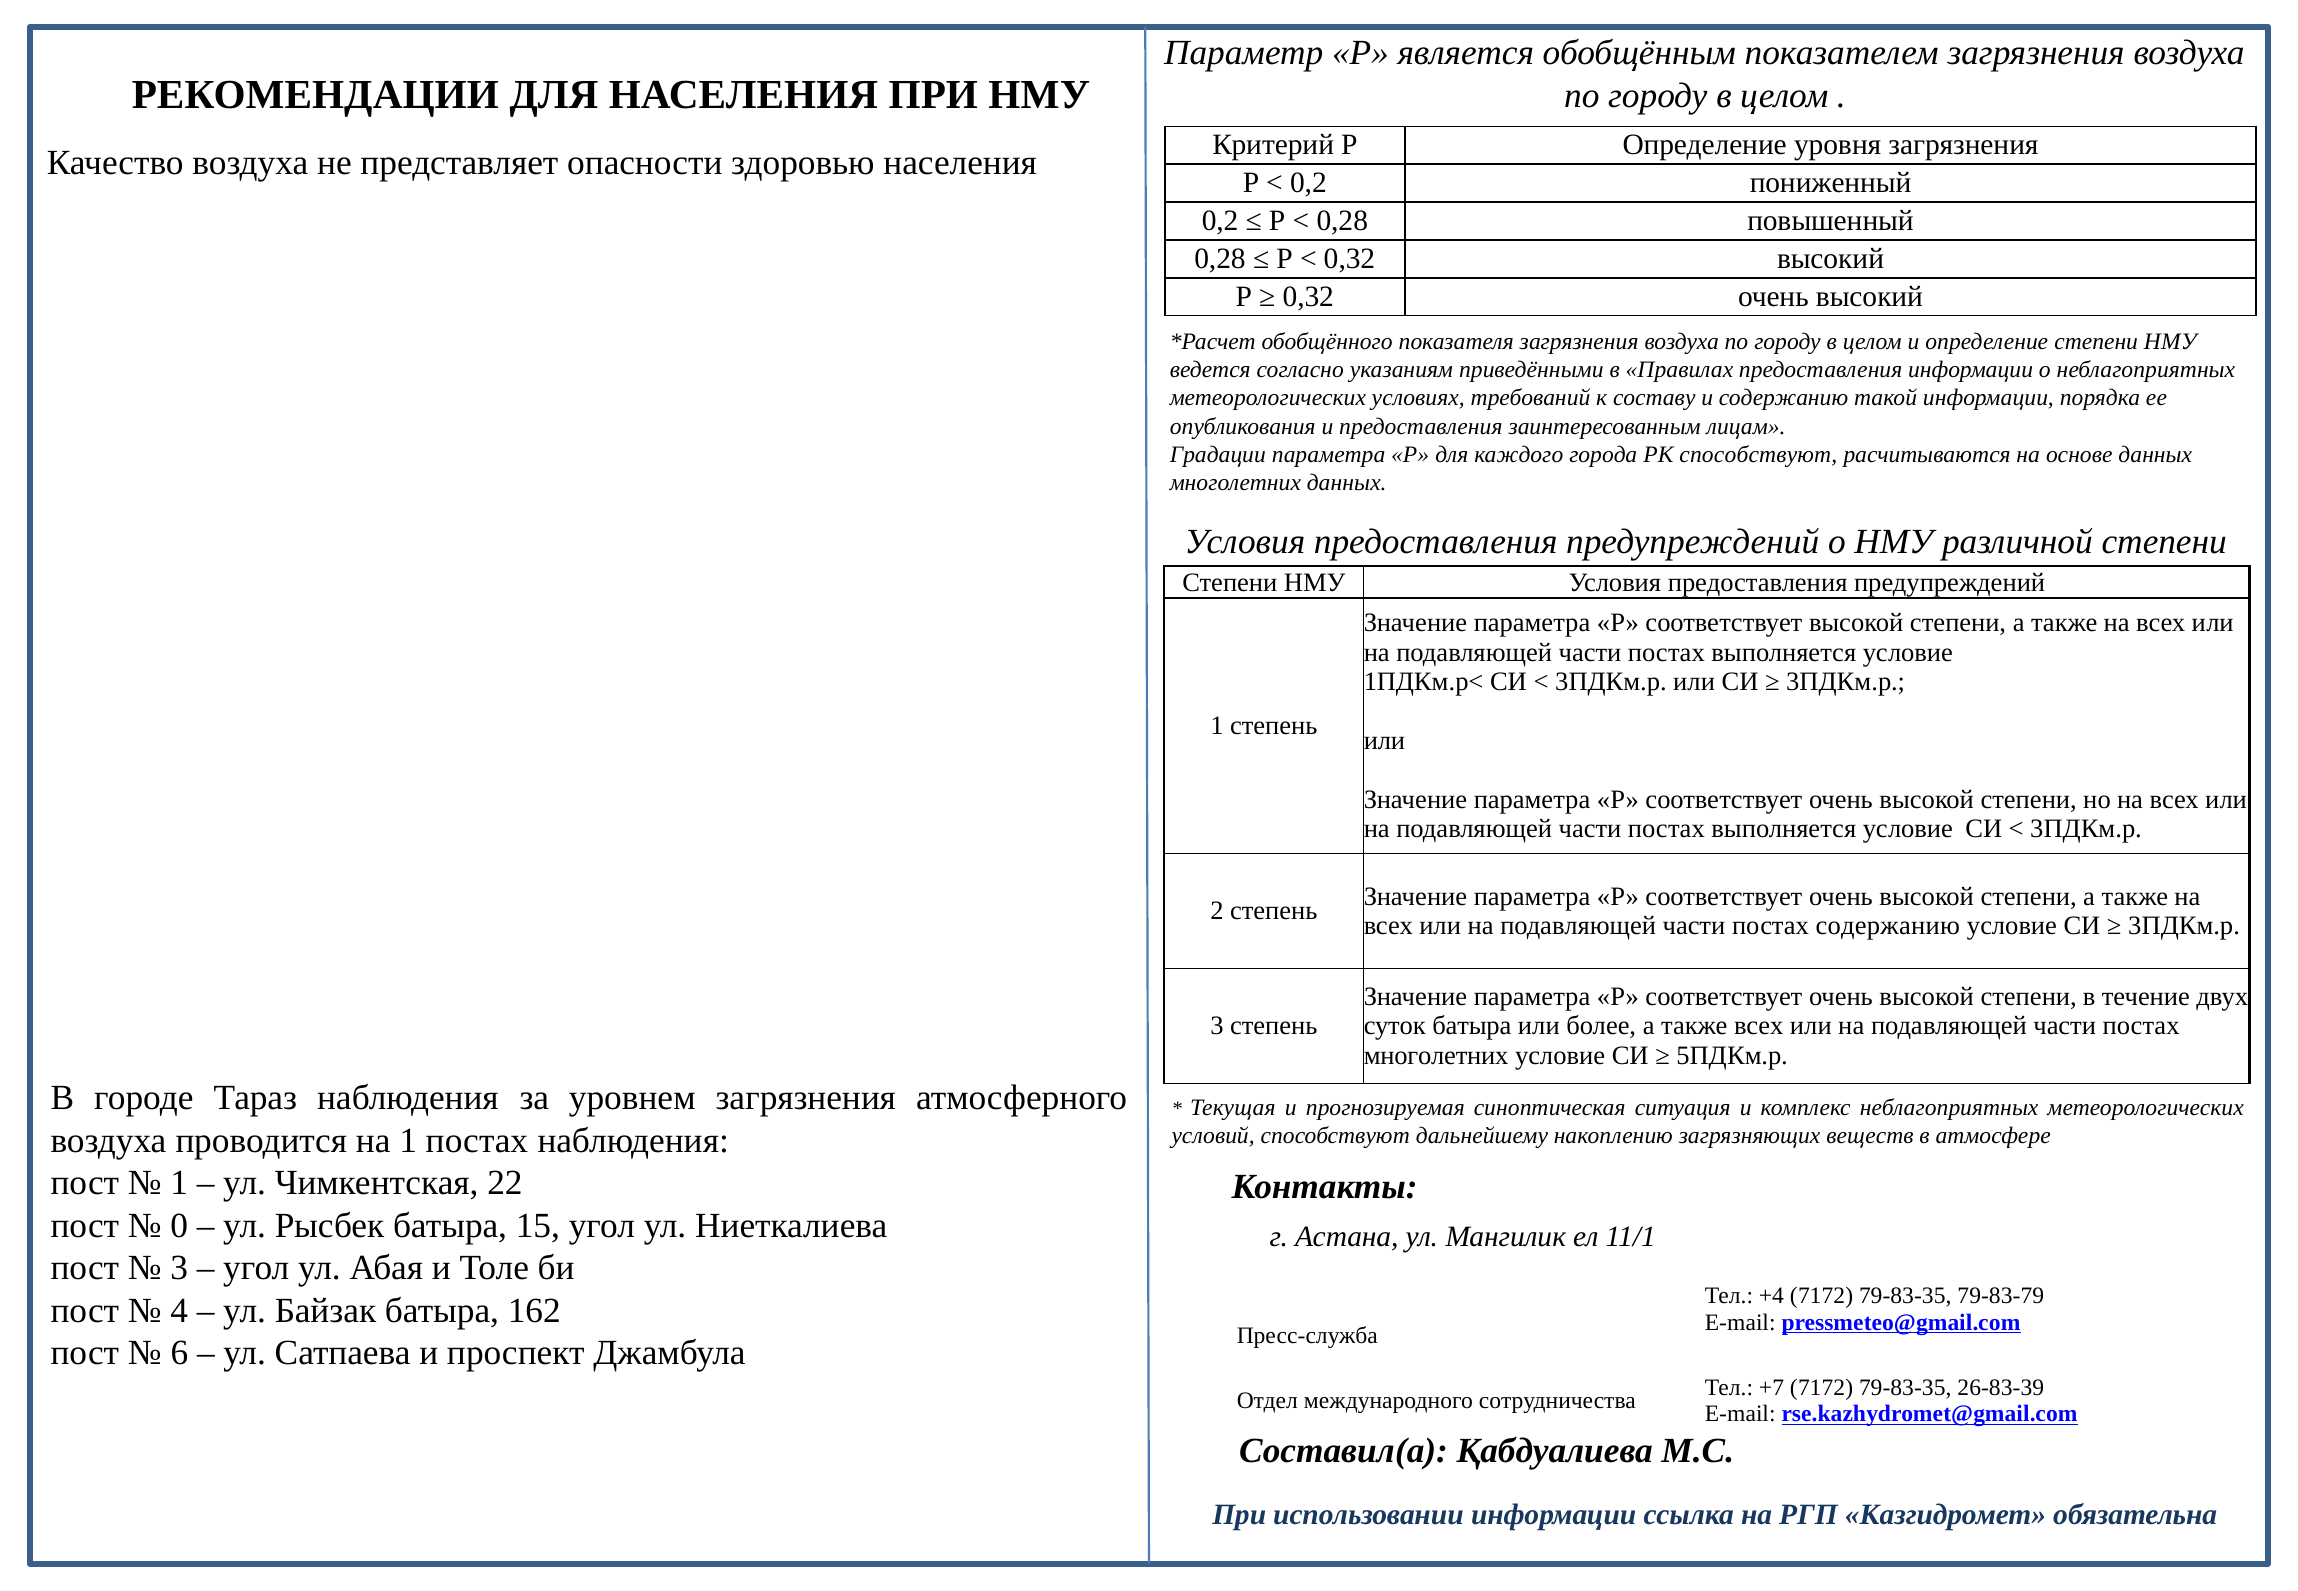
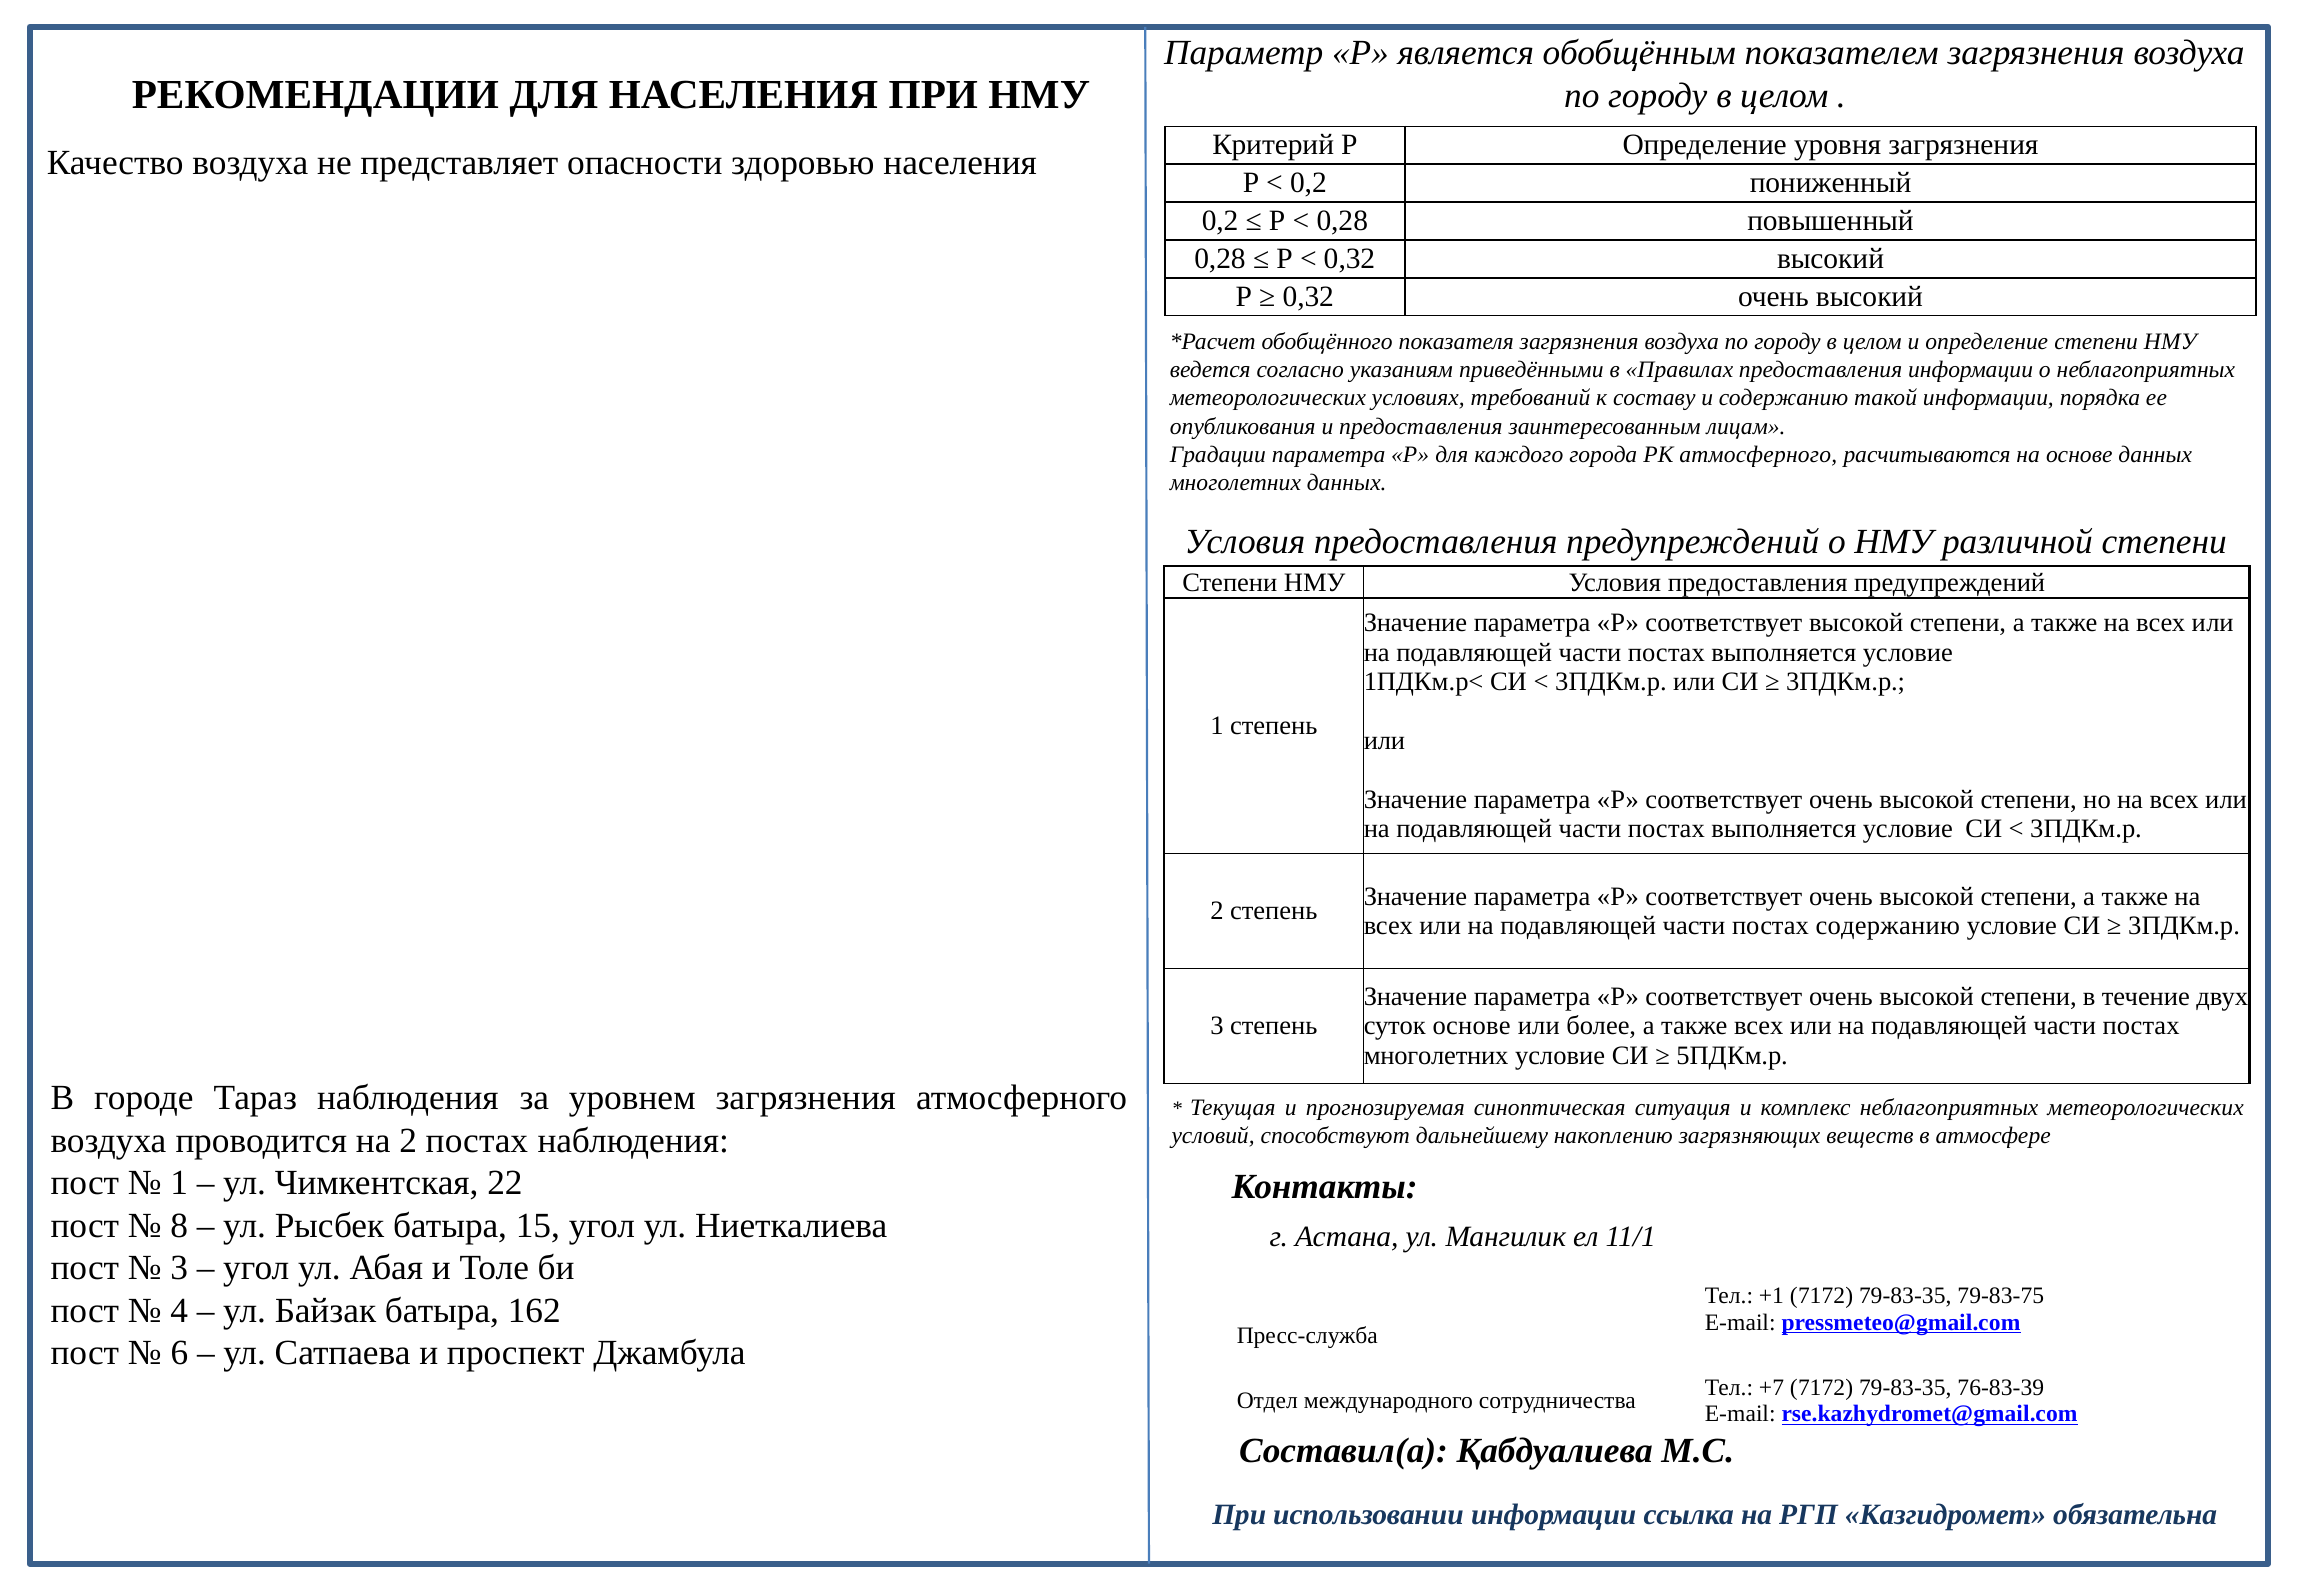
РК способствуют: способствуют -> атмосферного
суток батыра: батыра -> основе
на 1: 1 -> 2
0: 0 -> 8
+4: +4 -> +1
79-83-79: 79-83-79 -> 79-83-75
26-83-39: 26-83-39 -> 76-83-39
